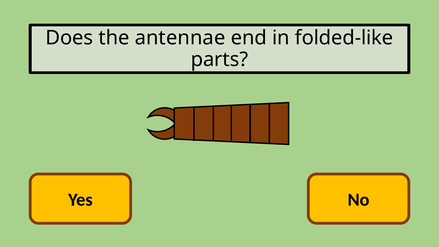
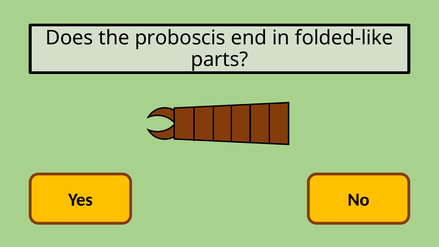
antennae: antennae -> proboscis
